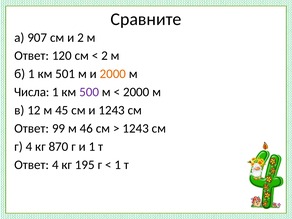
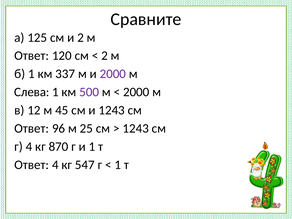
907: 907 -> 125
501: 501 -> 337
2000 at (113, 74) colour: orange -> purple
Числа: Числа -> Слева
99: 99 -> 96
46: 46 -> 25
195: 195 -> 547
